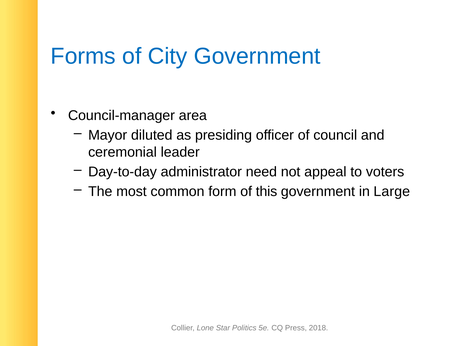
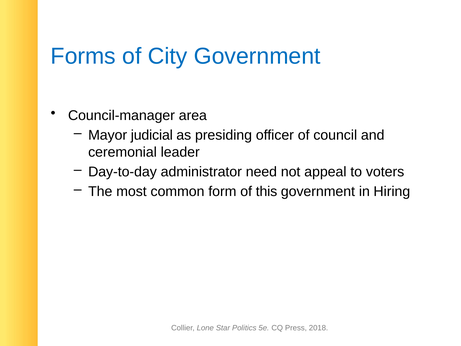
diluted: diluted -> judicial
Large: Large -> Hiring
